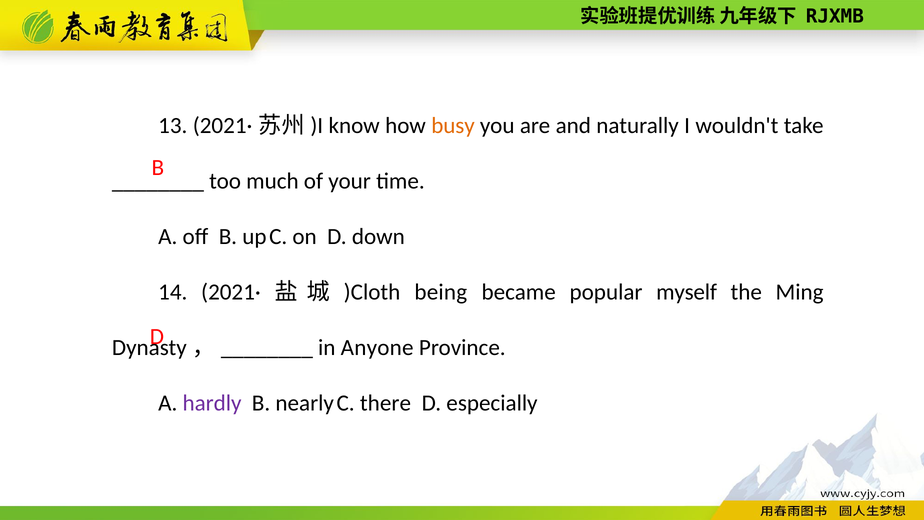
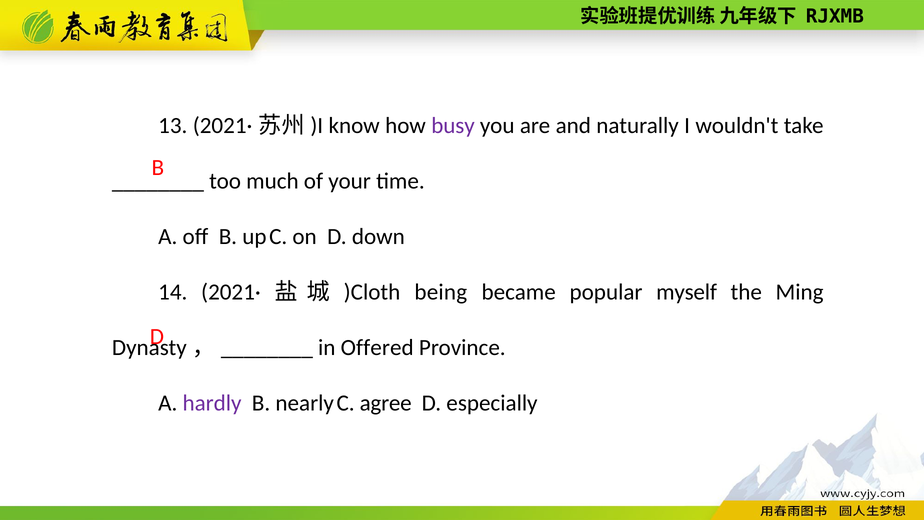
busy colour: orange -> purple
Anyone: Anyone -> Offered
there: there -> agree
